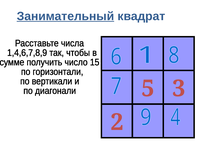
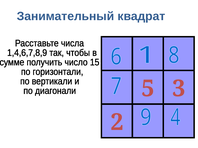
Занимательный underline: present -> none
